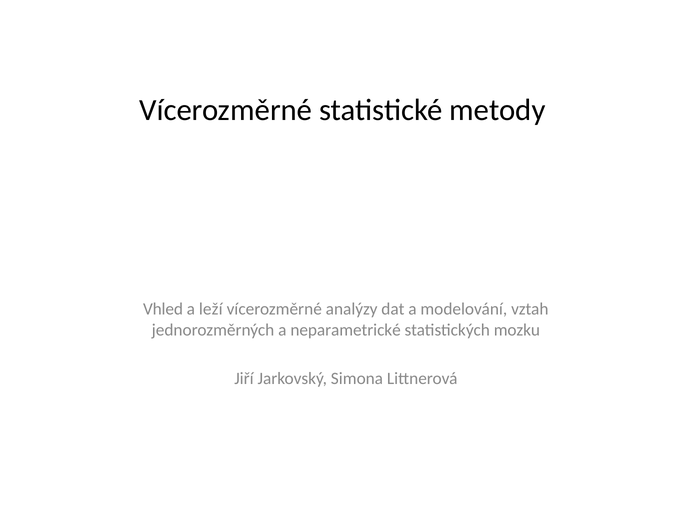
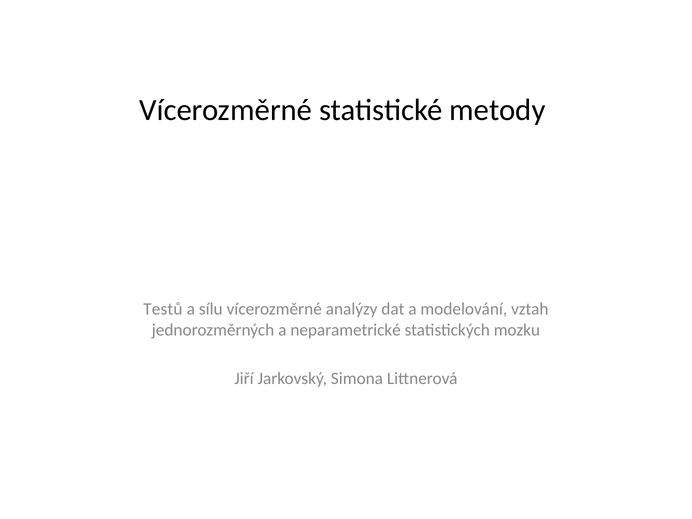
Vhled: Vhled -> Testů
leží: leží -> sílu
